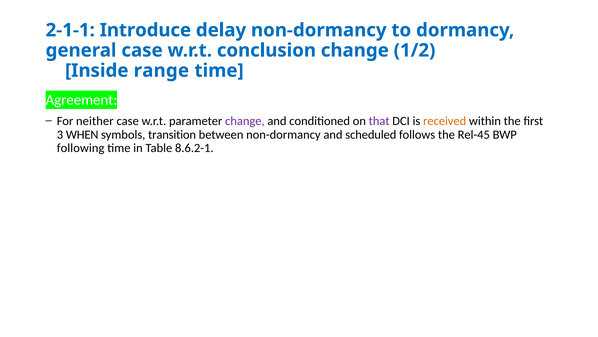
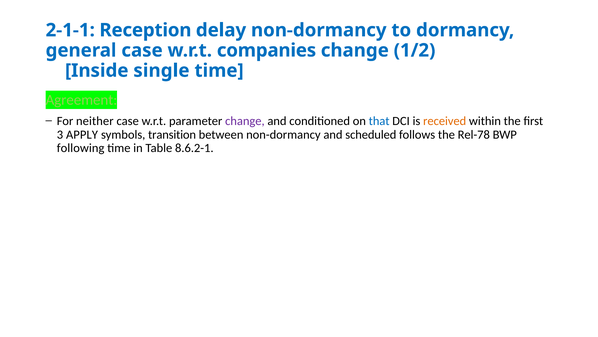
Introduce: Introduce -> Reception
conclusion: conclusion -> companies
range: range -> single
Agreement colour: white -> light green
that colour: purple -> blue
WHEN: WHEN -> APPLY
Rel-45: Rel-45 -> Rel-78
